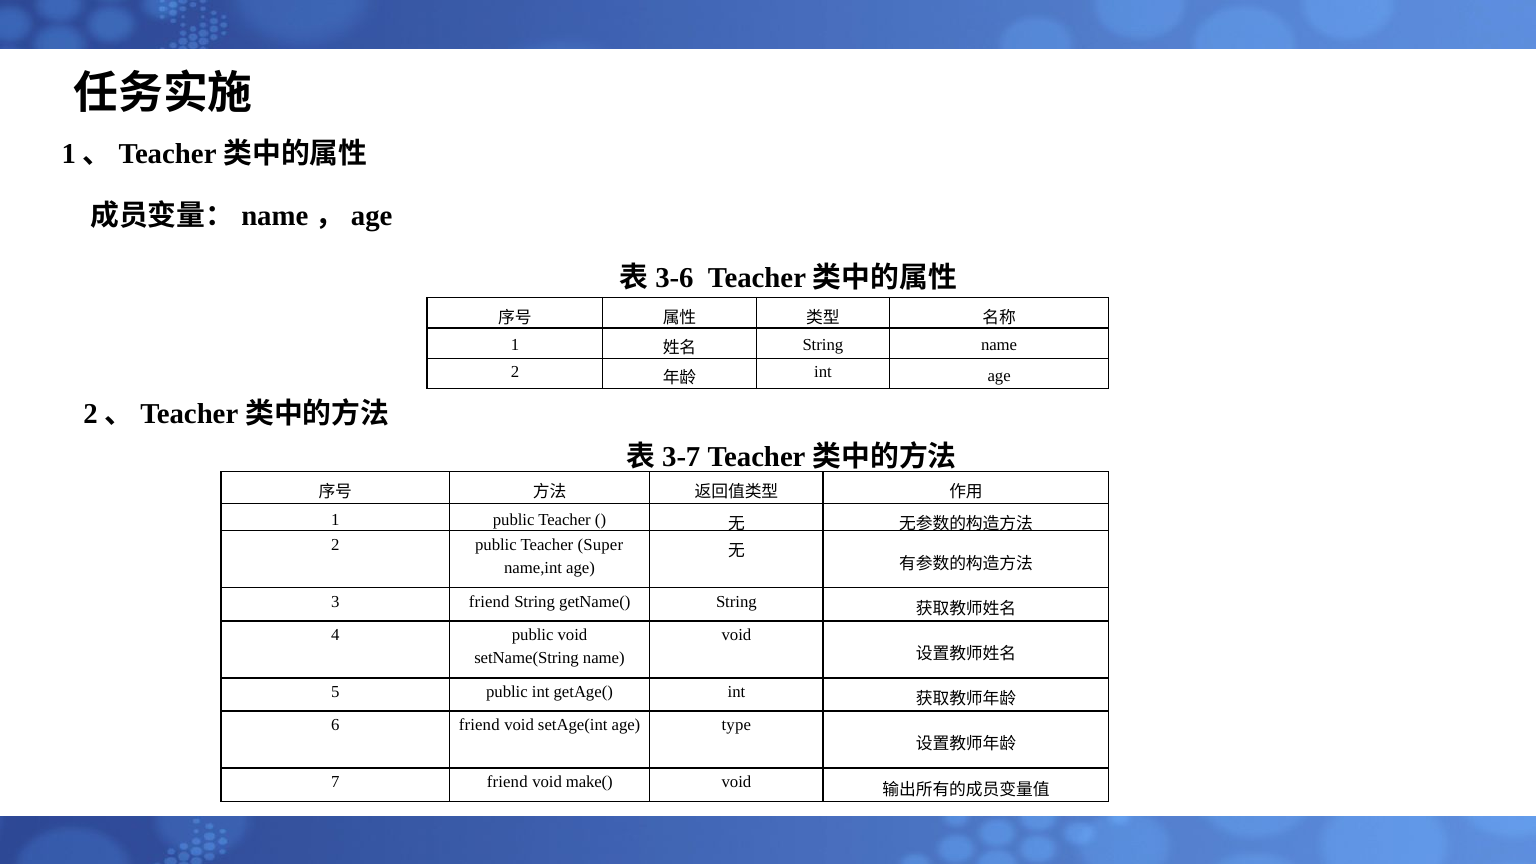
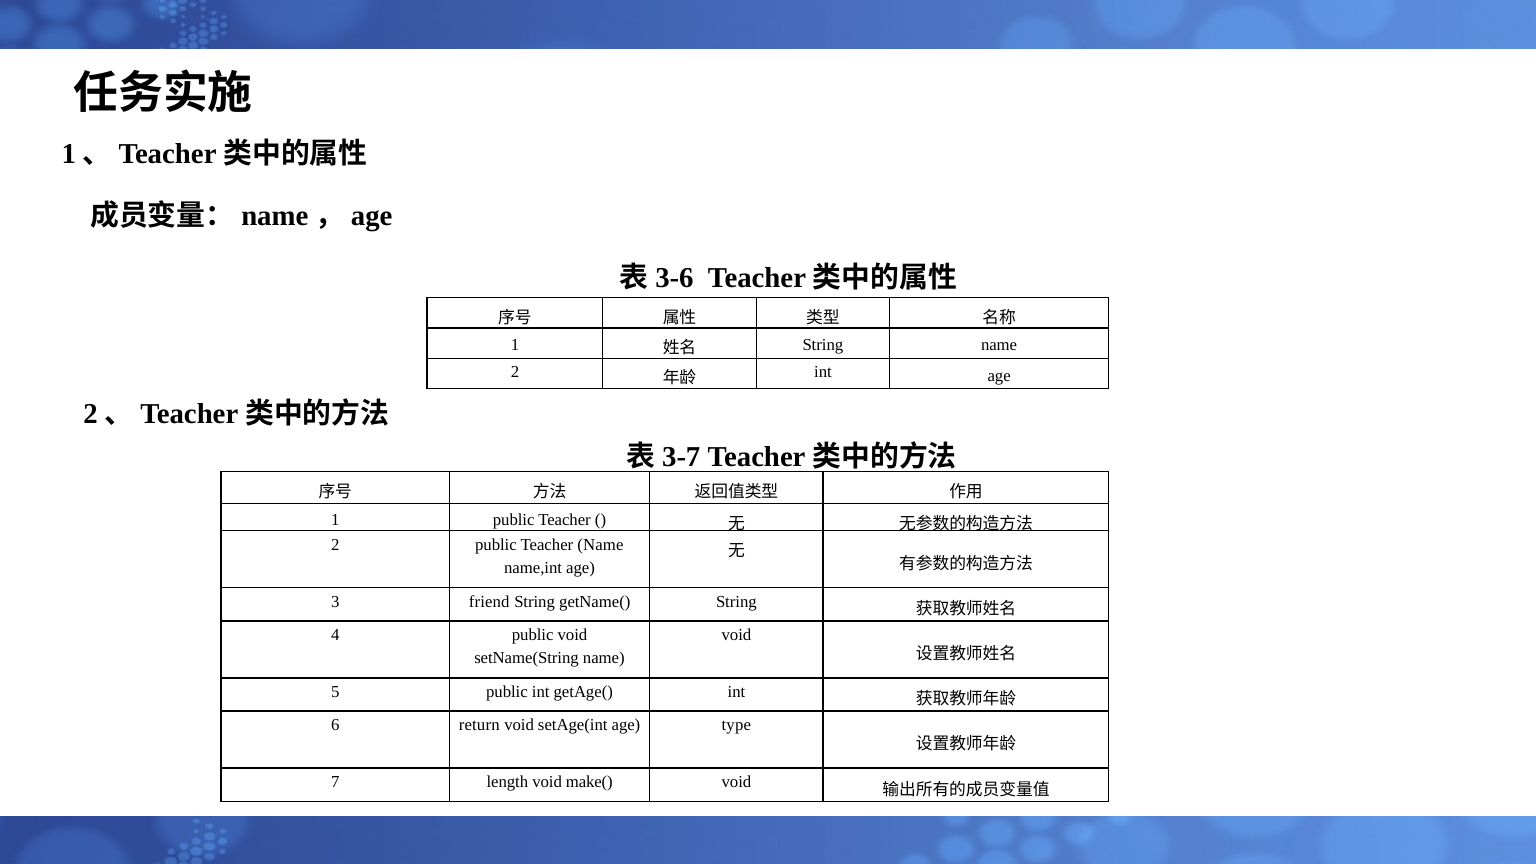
Teacher Super: Super -> Name
6 friend: friend -> return
7 friend: friend -> length
